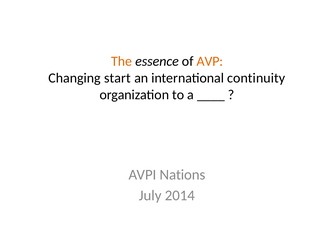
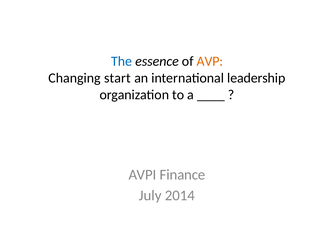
The colour: orange -> blue
continuity: continuity -> leadership
Nations: Nations -> Finance
